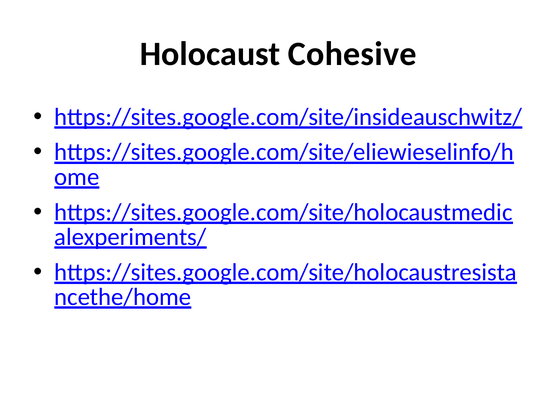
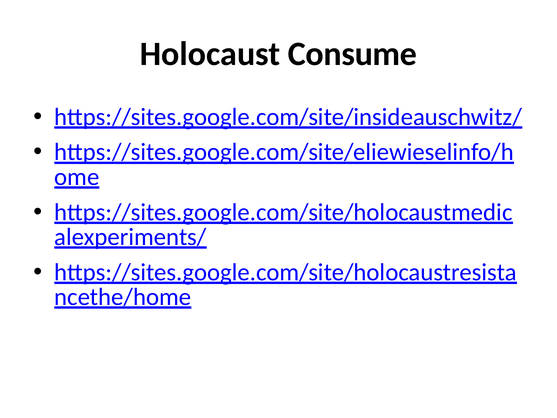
Cohesive: Cohesive -> Consume
